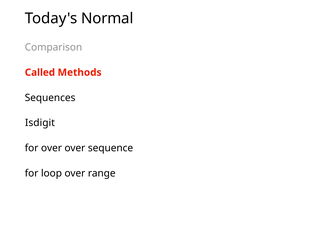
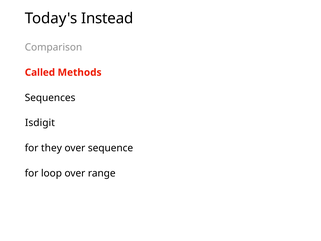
Normal: Normal -> Instead
for over: over -> they
